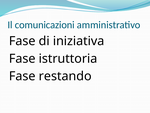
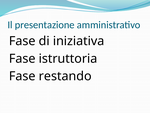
comunicazioni: comunicazioni -> presentazione
